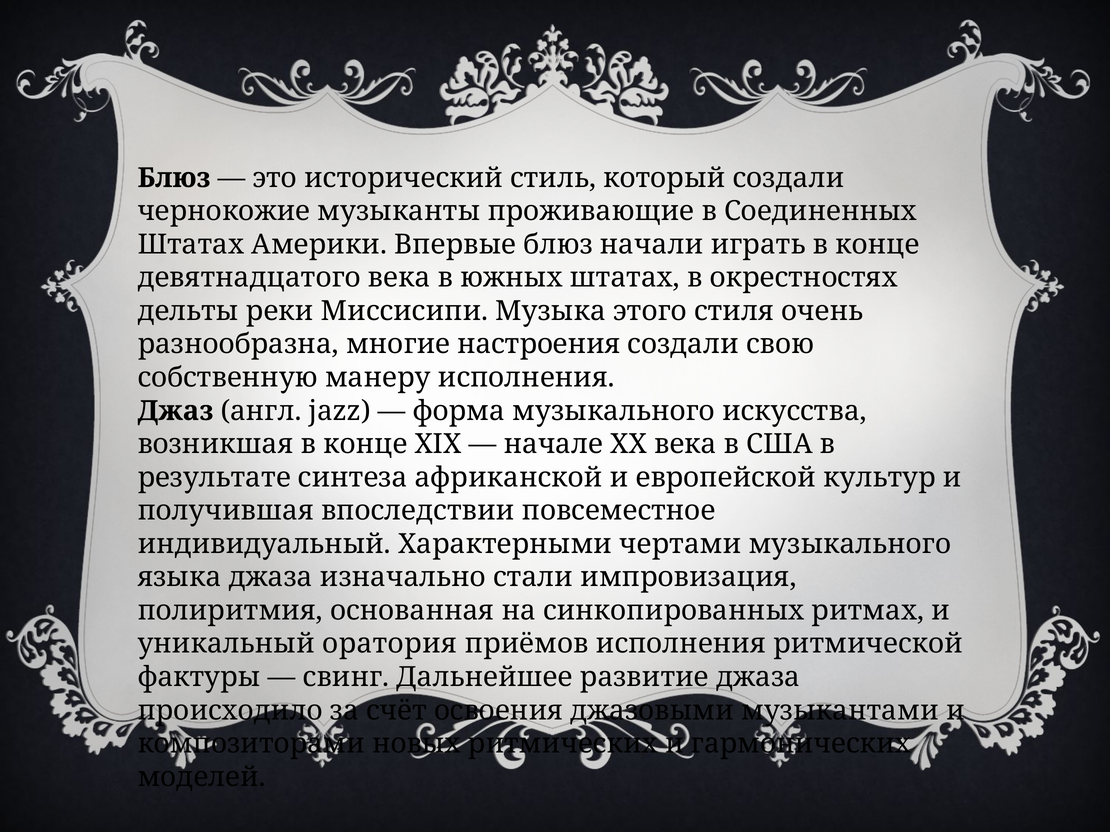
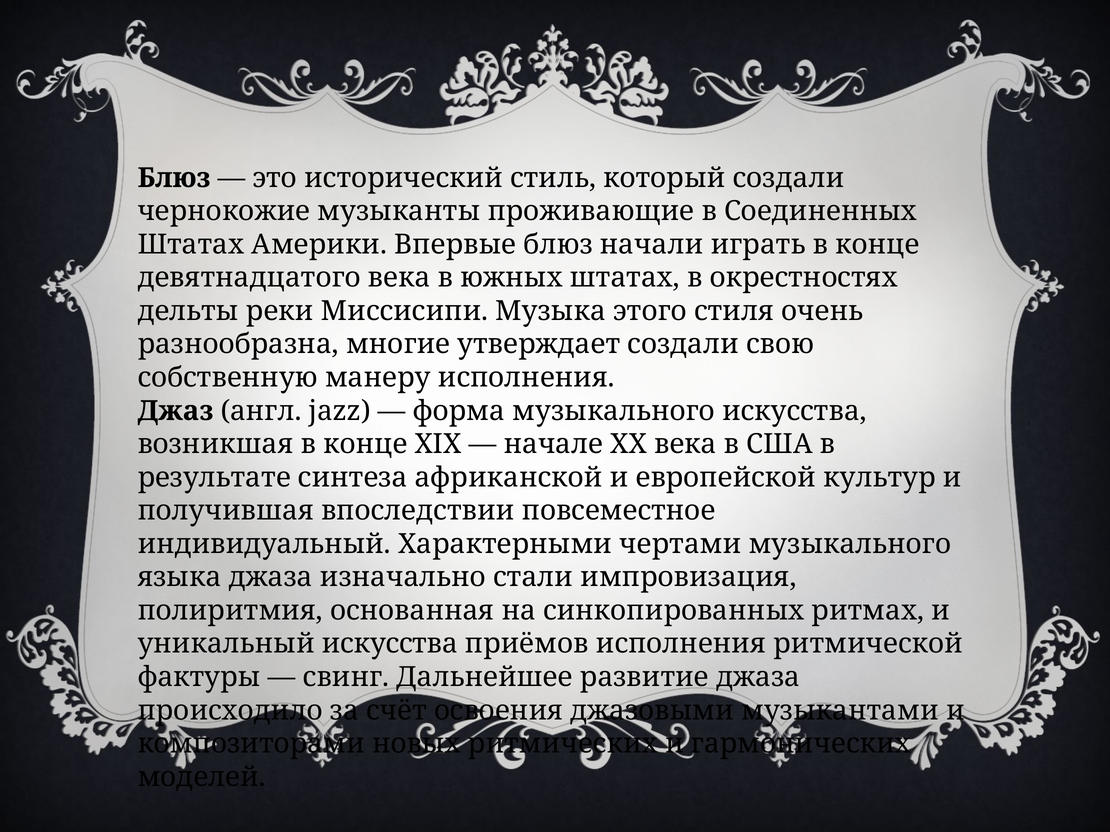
настроения: настроения -> утверждает
уникальный оратория: оратория -> искусства
